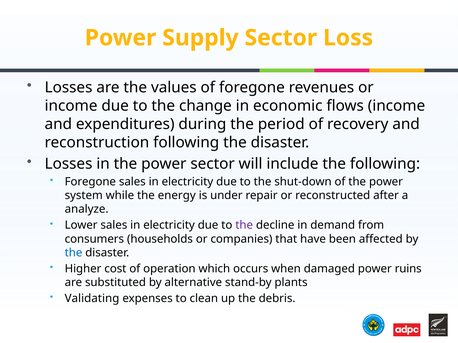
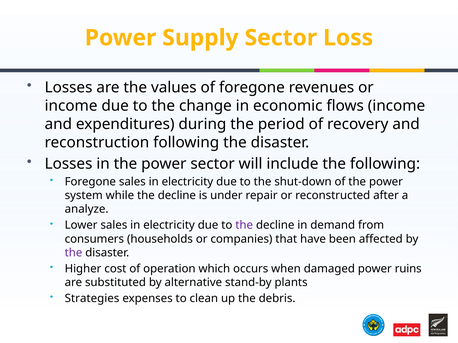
while the energy: energy -> decline
the at (74, 253) colour: blue -> purple
Validating: Validating -> Strategies
